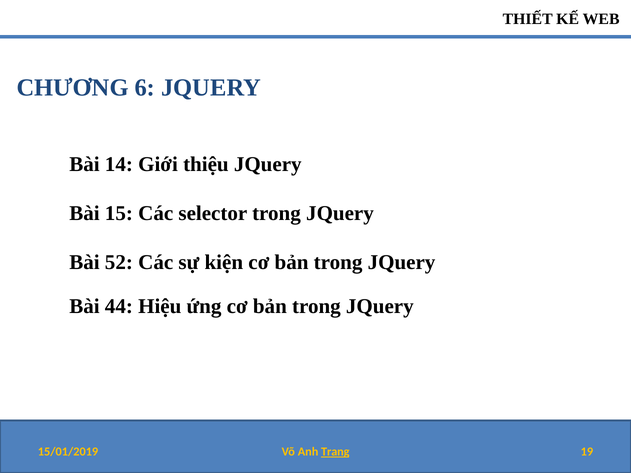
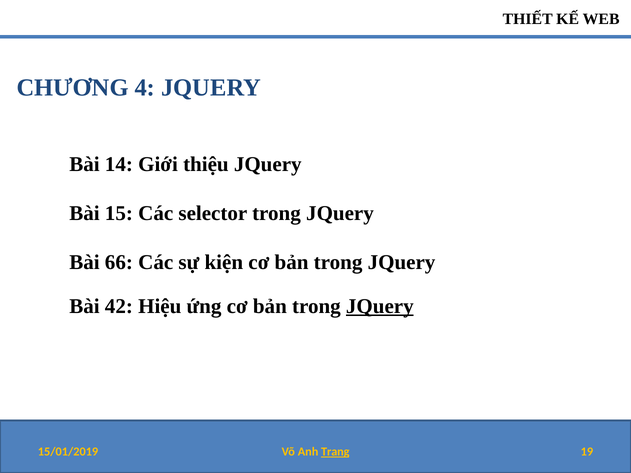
6: 6 -> 4
52: 52 -> 66
44: 44 -> 42
JQuery at (380, 306) underline: none -> present
